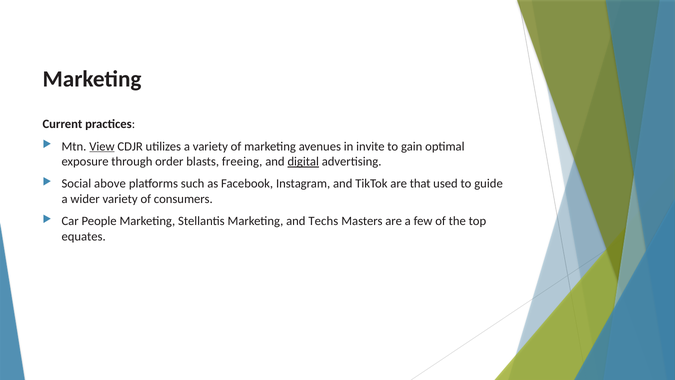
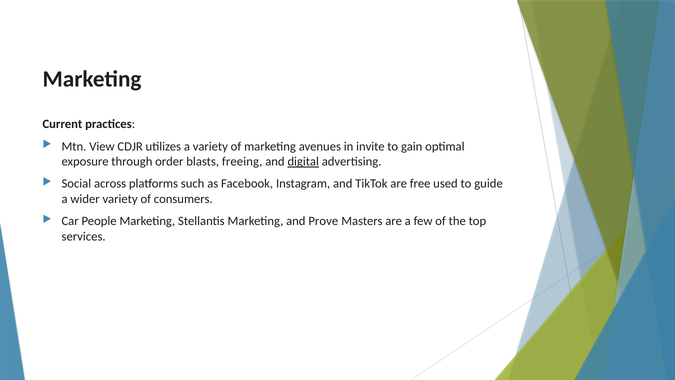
View underline: present -> none
above: above -> across
that: that -> free
Techs: Techs -> Prove
equates: equates -> services
